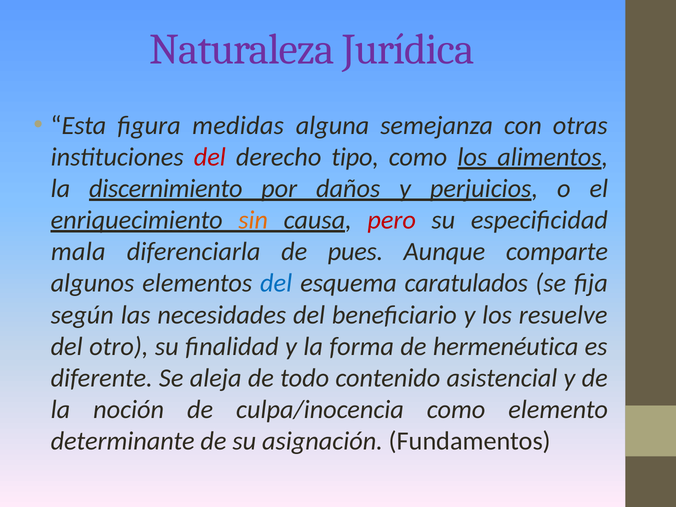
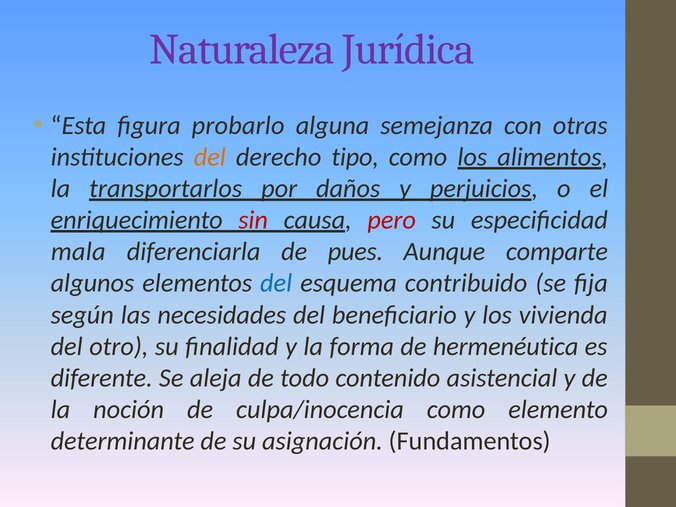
medidas: medidas -> probarlo
del at (210, 157) colour: red -> orange
discernimiento: discernimiento -> transportarlos
sin colour: orange -> red
caratulados: caratulados -> contribuido
resuelve: resuelve -> vivienda
